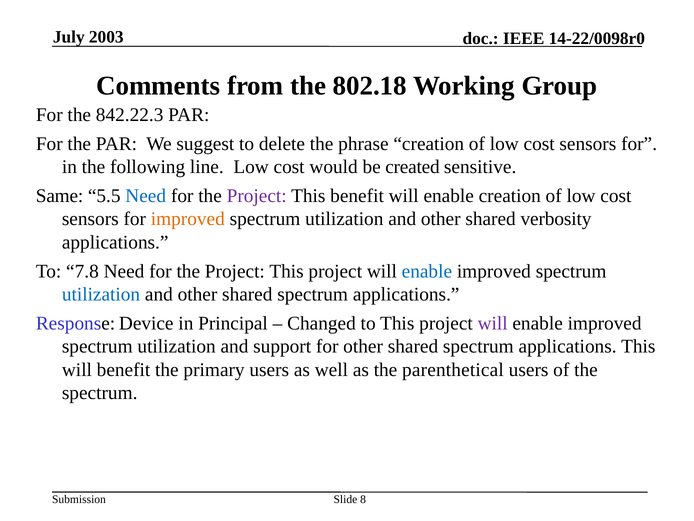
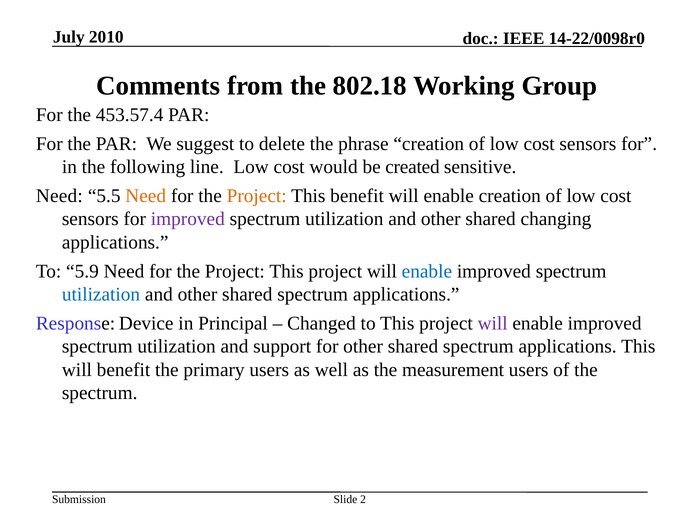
2003: 2003 -> 2010
842.22.3: 842.22.3 -> 453.57.4
Same at (60, 196): Same -> Need
Need at (146, 196) colour: blue -> orange
Project at (257, 196) colour: purple -> orange
improved at (188, 219) colour: orange -> purple
verbosity: verbosity -> changing
7.8: 7.8 -> 5.9
parenthetical: parenthetical -> measurement
8: 8 -> 2
